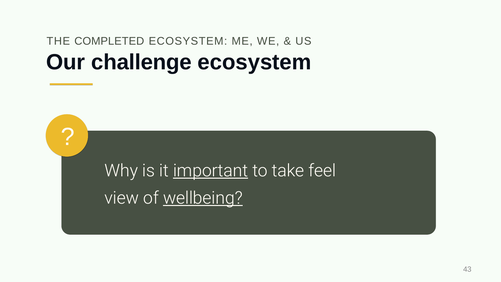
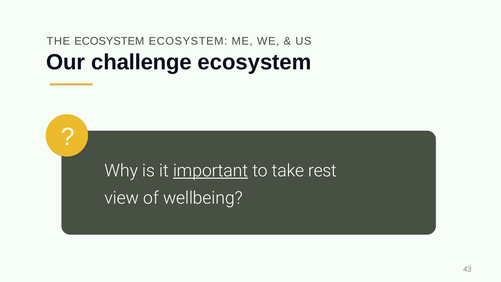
THE COMPLETED: COMPLETED -> ECOSYSTEM
feel: feel -> rest
wellbeing underline: present -> none
